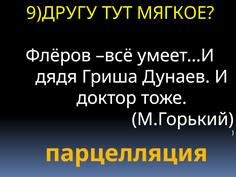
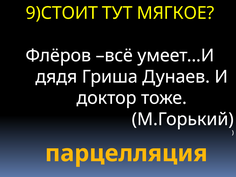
9)ДРУГУ: 9)ДРУГУ -> 9)СТОИТ
